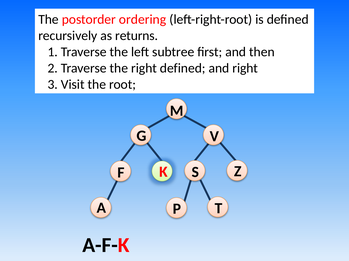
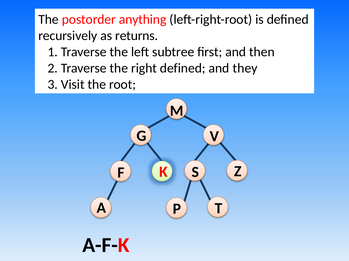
ordering: ordering -> anything
and right: right -> they
